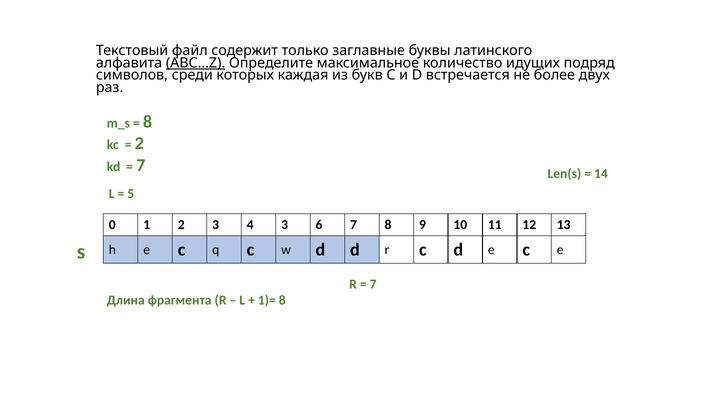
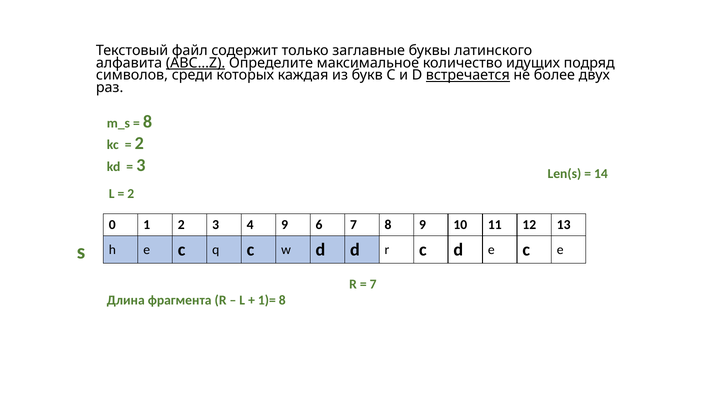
встречается underline: none -> present
7 at (141, 165): 7 -> 3
5 at (131, 194): 5 -> 2
4 3: 3 -> 9
